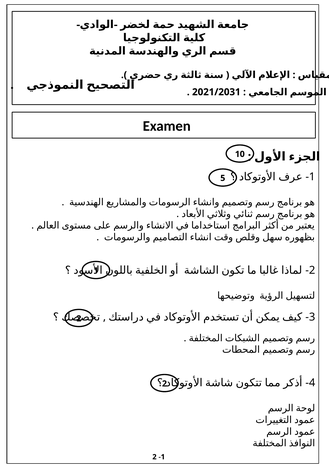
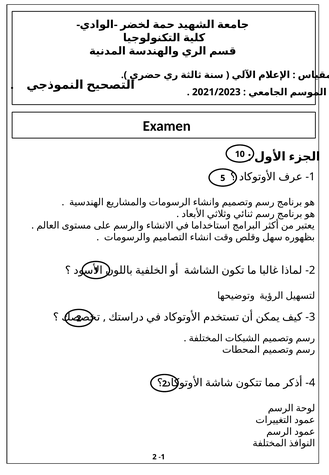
2021/2031: 2021/2031 -> 2021/2023
